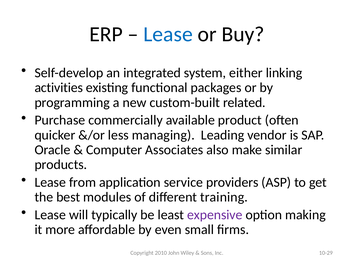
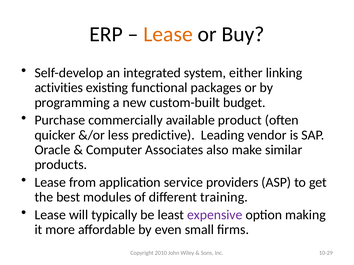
Lease at (168, 34) colour: blue -> orange
related: related -> budget
managing: managing -> predictive
